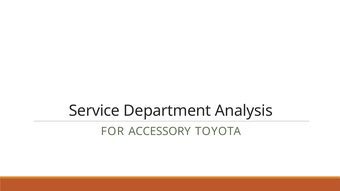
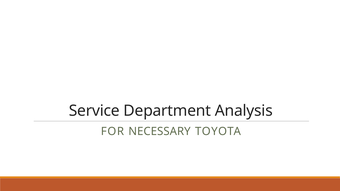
ACCESSORY: ACCESSORY -> NECESSARY
